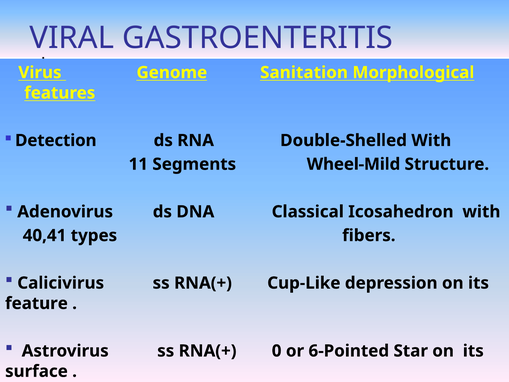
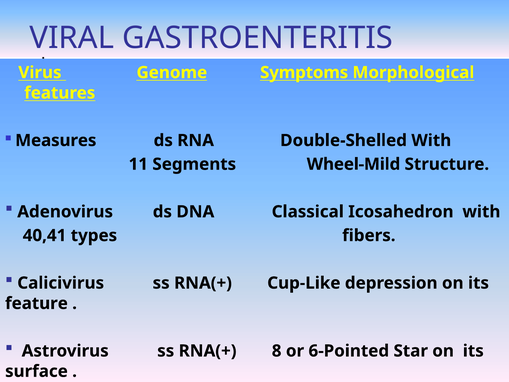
Sanitation: Sanitation -> Symptoms
Detection: Detection -> Measures
0: 0 -> 8
